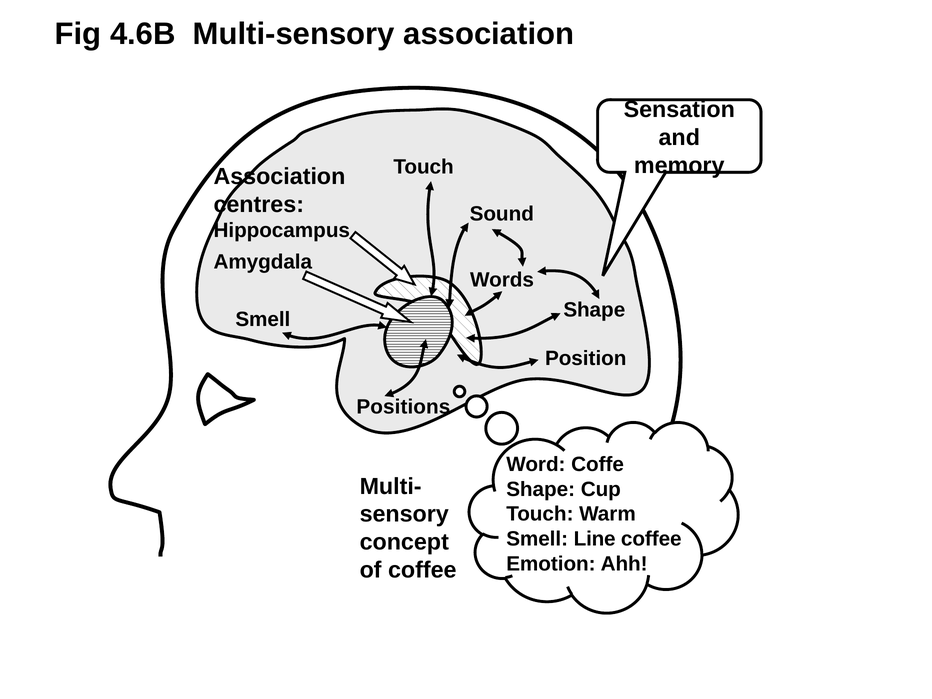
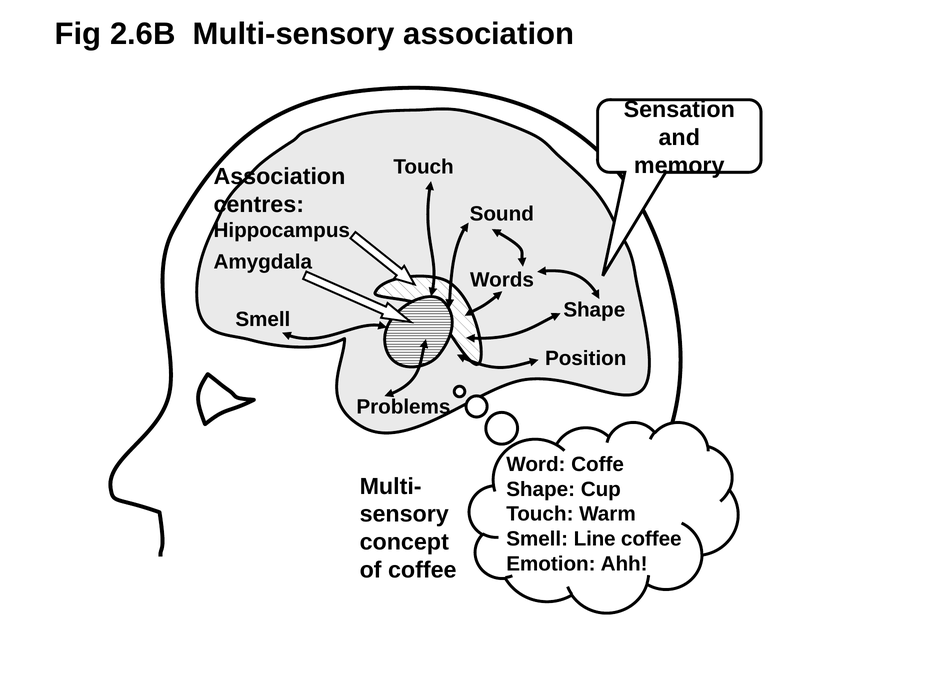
4.6B: 4.6B -> 2.6B
Positions: Positions -> Problems
